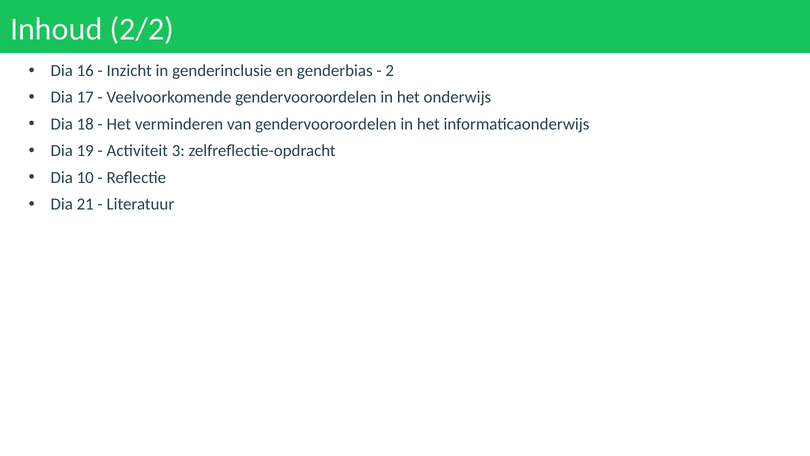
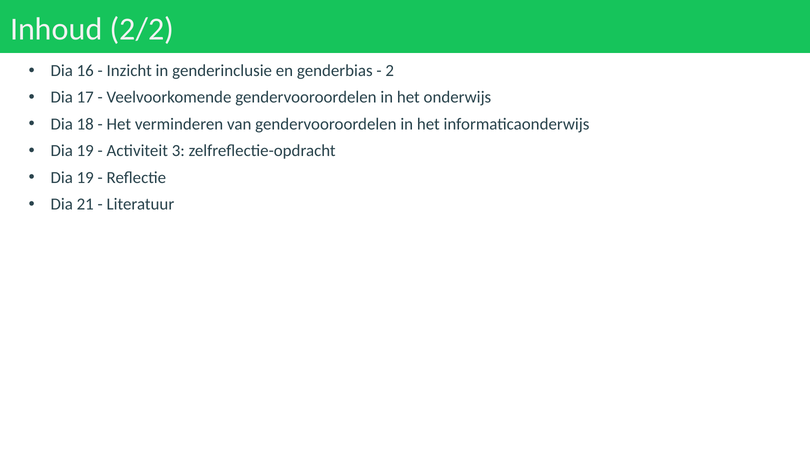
10 at (85, 177): 10 -> 19
